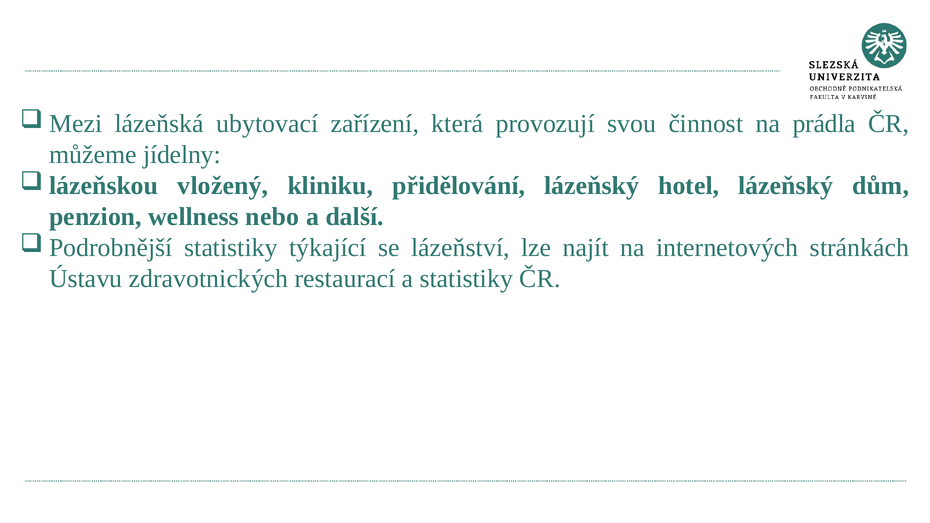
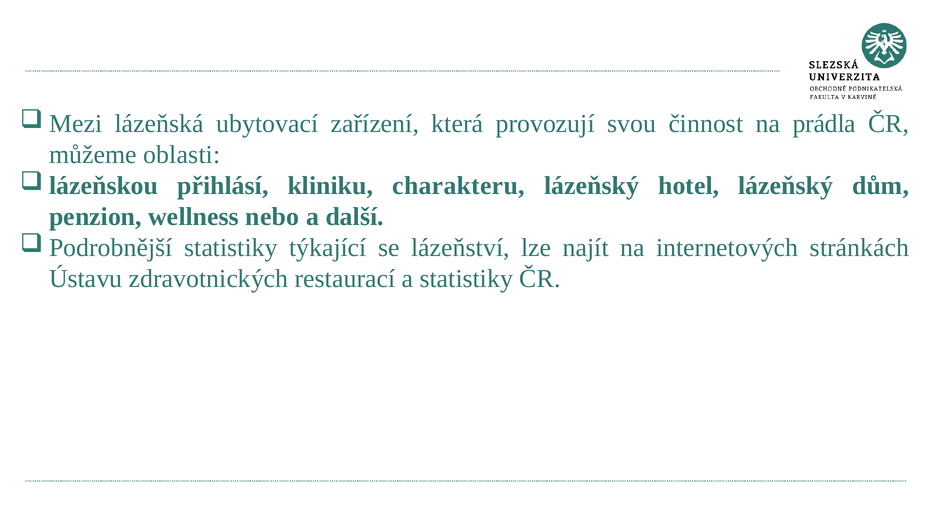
jídelny: jídelny -> oblasti
vložený: vložený -> přihlásí
přidělování: přidělování -> charakteru
